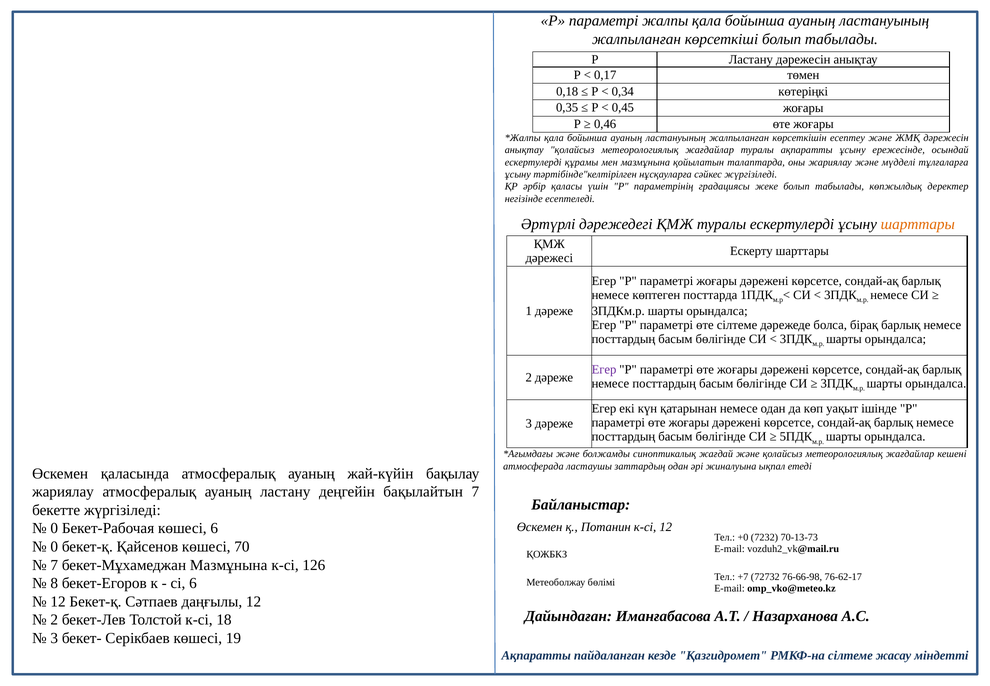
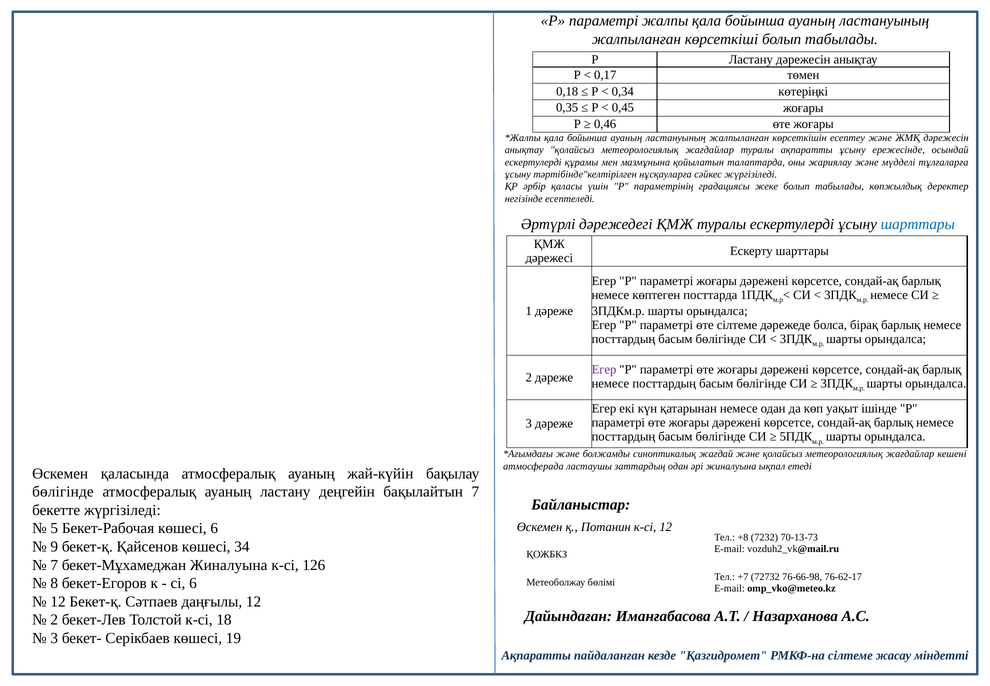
шарттары at (918, 224) colour: orange -> blue
жариялау at (63, 491): жариялау -> бөлігінде
0 at (54, 528): 0 -> 5
+0: +0 -> +8
0 at (54, 546): 0 -> 9
70: 70 -> 34
бекет-Мұхамеджан Мазмұнына: Мазмұнына -> Жиналуына
